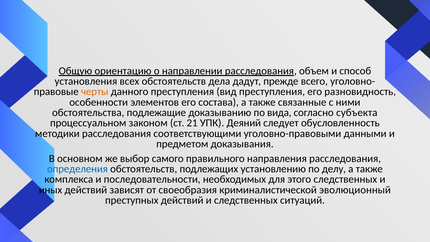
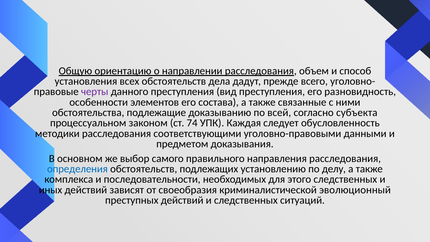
черты colour: orange -> purple
вида: вида -> всей
21: 21 -> 74
Деяний: Деяний -> Каждая
